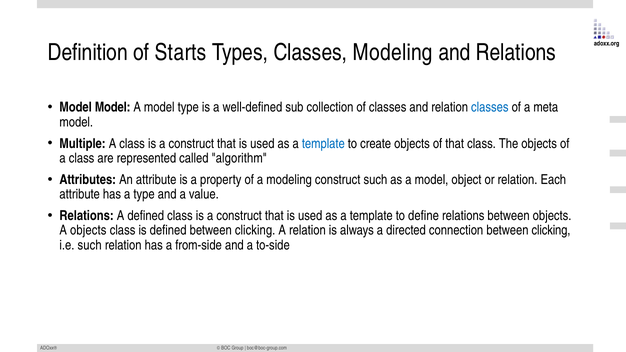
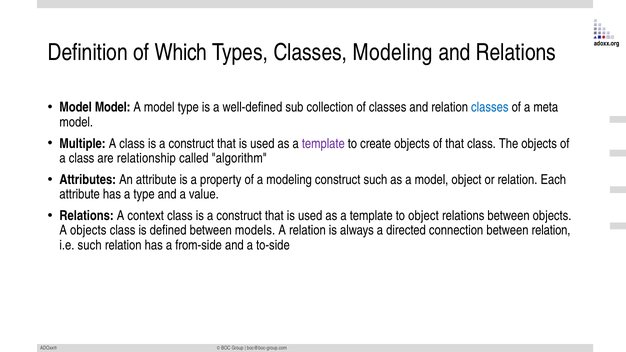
Starts: Starts -> Which
template at (323, 144) colour: blue -> purple
represented: represented -> relationship
A defined: defined -> context
to define: define -> object
defined between clicking: clicking -> models
connection between clicking: clicking -> relation
